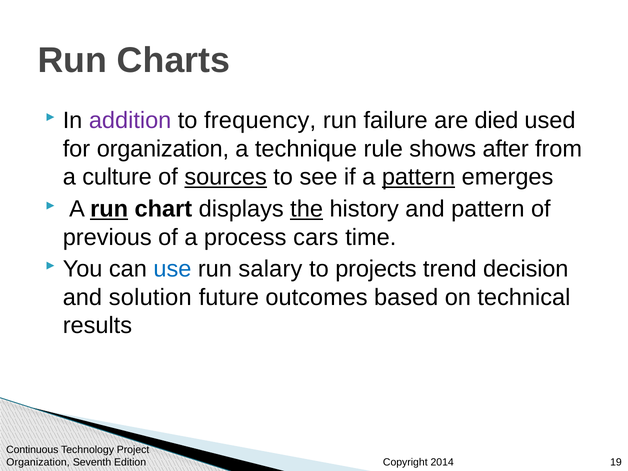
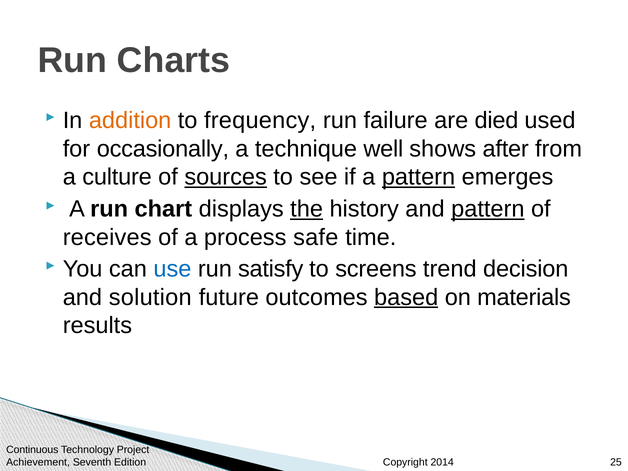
addition colour: purple -> orange
for organization: organization -> occasionally
rule: rule -> well
run at (109, 209) underline: present -> none
pattern at (488, 209) underline: none -> present
previous: previous -> receives
cars: cars -> safe
salary: salary -> satisfy
projects: projects -> screens
based underline: none -> present
technical: technical -> materials
Organization at (38, 462): Organization -> Achievement
19: 19 -> 25
